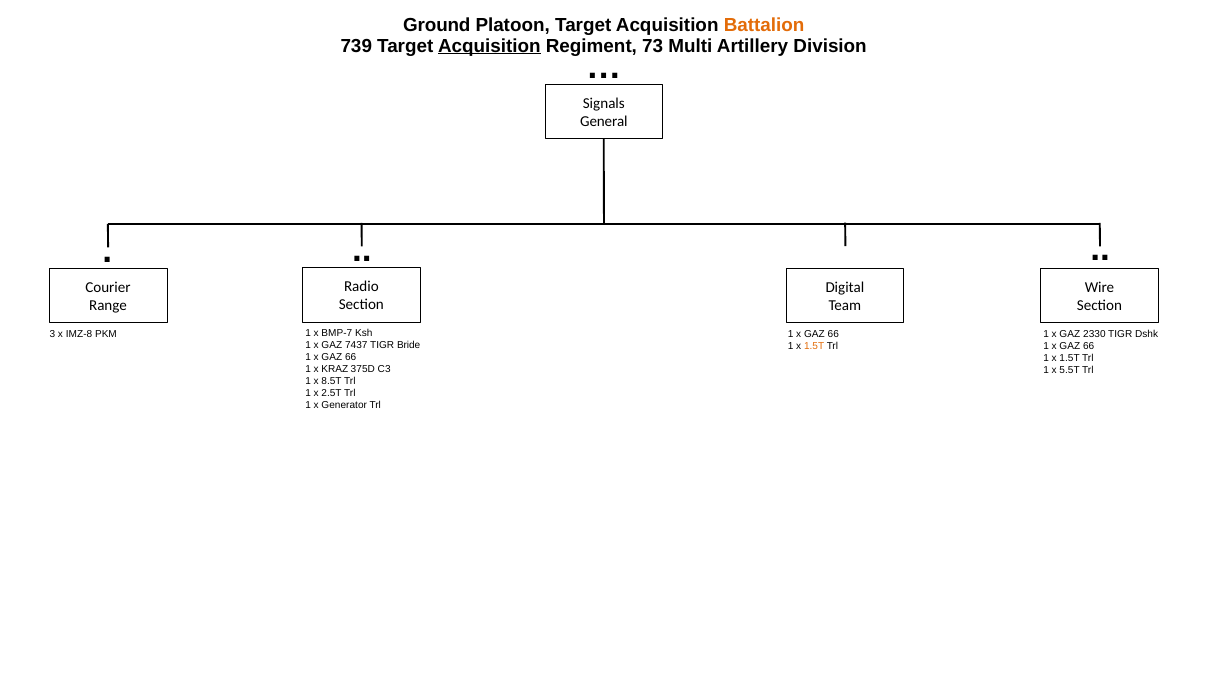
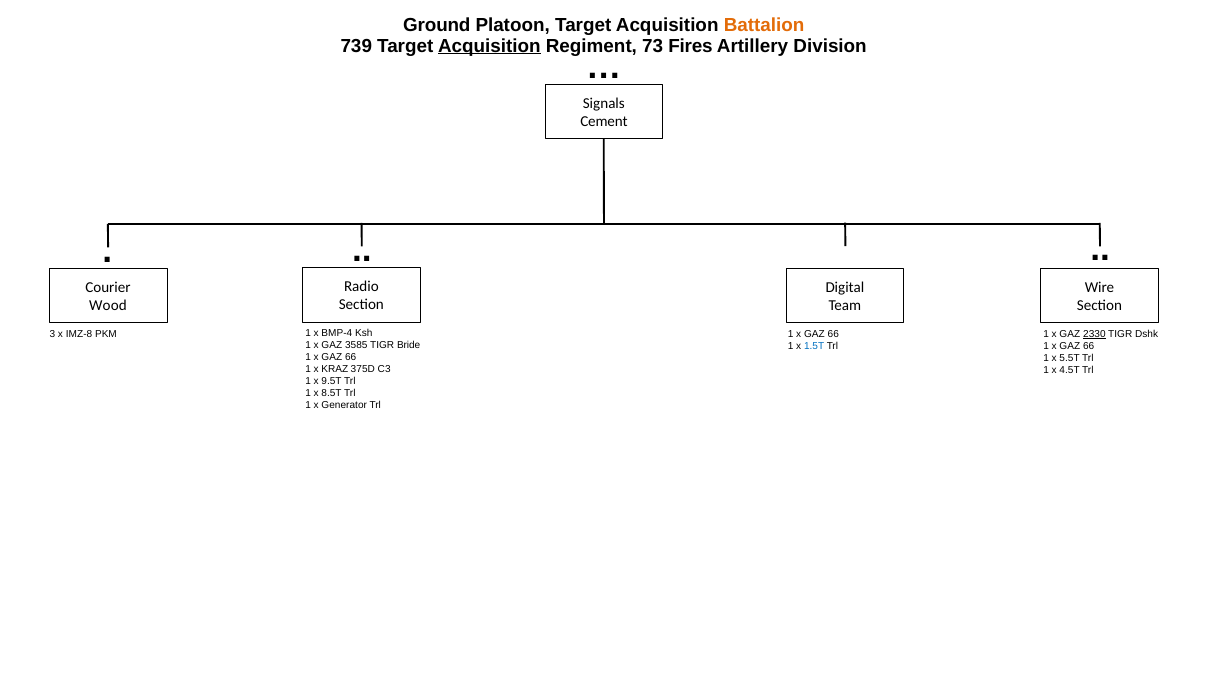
Multi: Multi -> Fires
General: General -> Cement
Range: Range -> Wood
BMP-7: BMP-7 -> BMP-4
2330 underline: none -> present
7437: 7437 -> 3585
1.5T at (814, 346) colour: orange -> blue
1.5T at (1070, 358): 1.5T -> 5.5T
5.5T: 5.5T -> 4.5T
8.5T: 8.5T -> 9.5T
2.5T: 2.5T -> 8.5T
